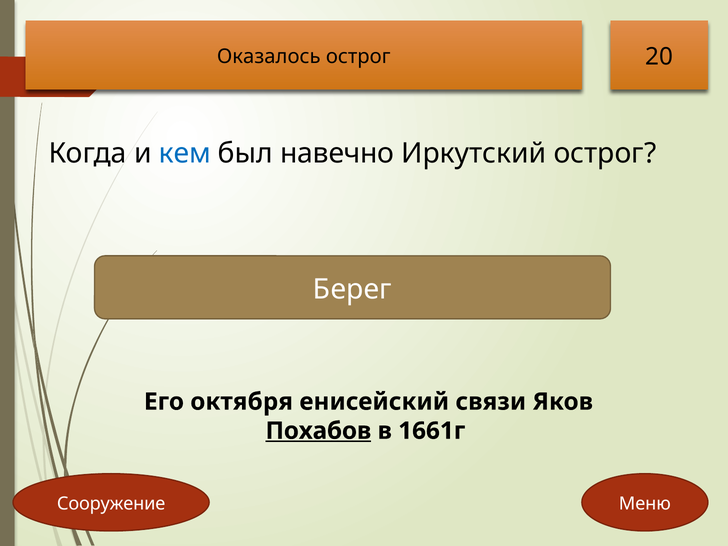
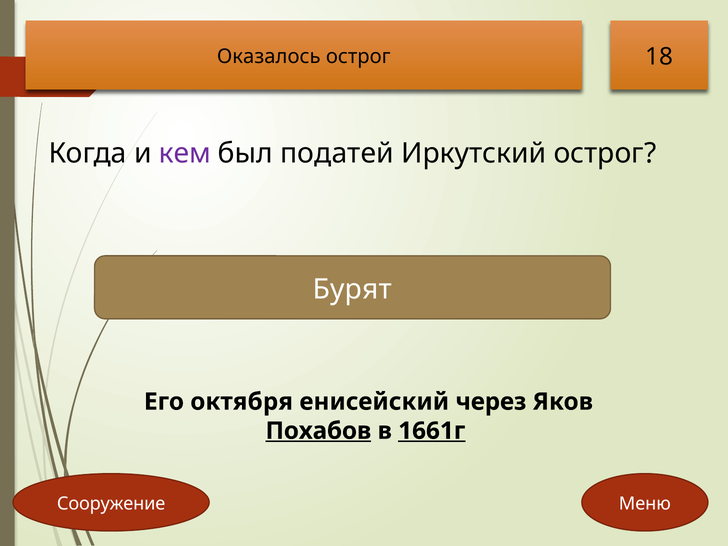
20: 20 -> 18
кем colour: blue -> purple
навечно: навечно -> податей
Берег: Берег -> Бурят
связи: связи -> через
1661г underline: none -> present
